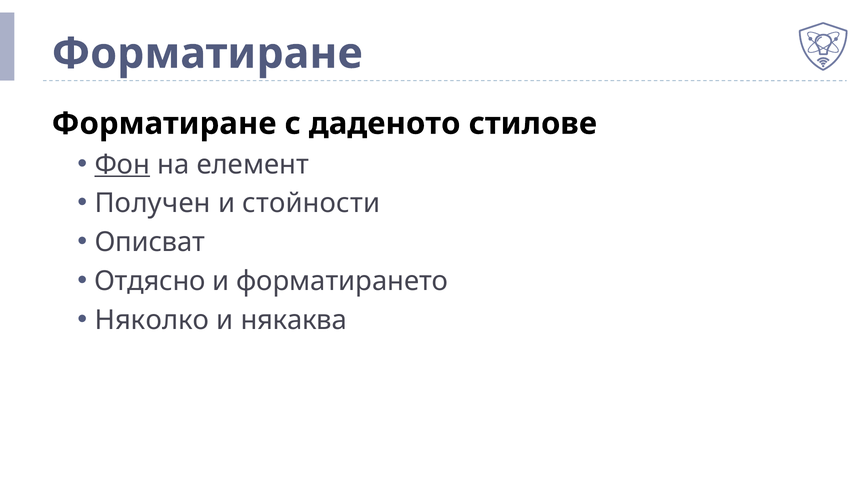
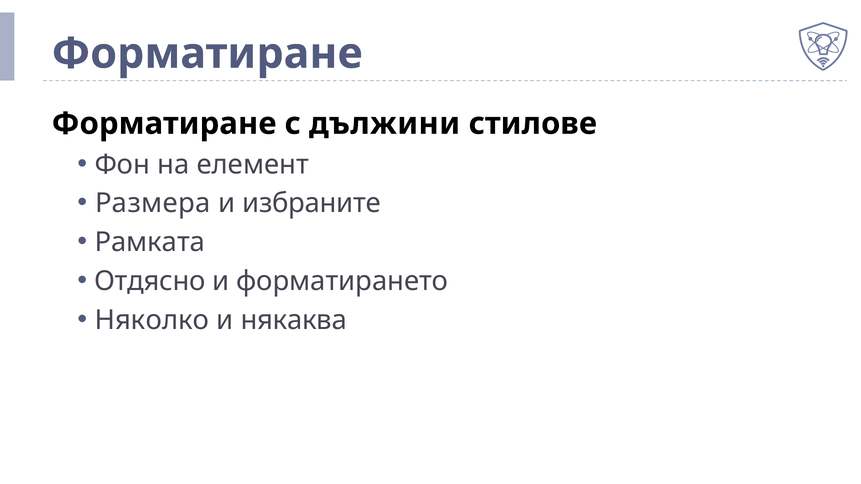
даденото: даденото -> дължини
Фон underline: present -> none
Получен: Получен -> Размера
стойности: стойности -> избраните
Описват: Описват -> Рамката
